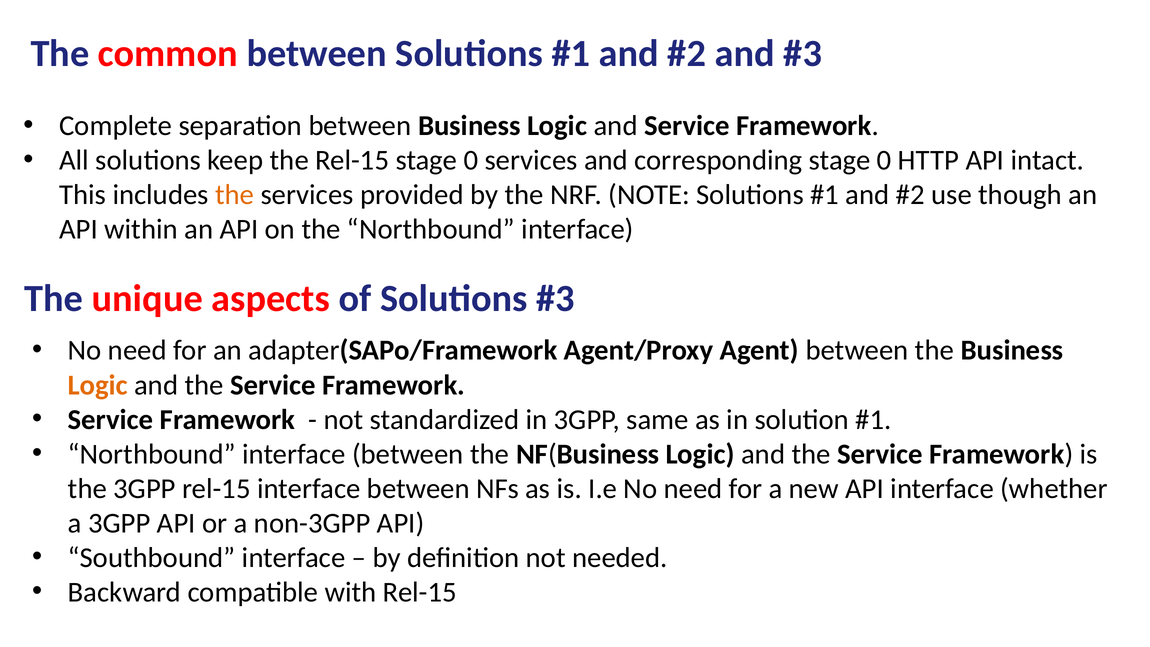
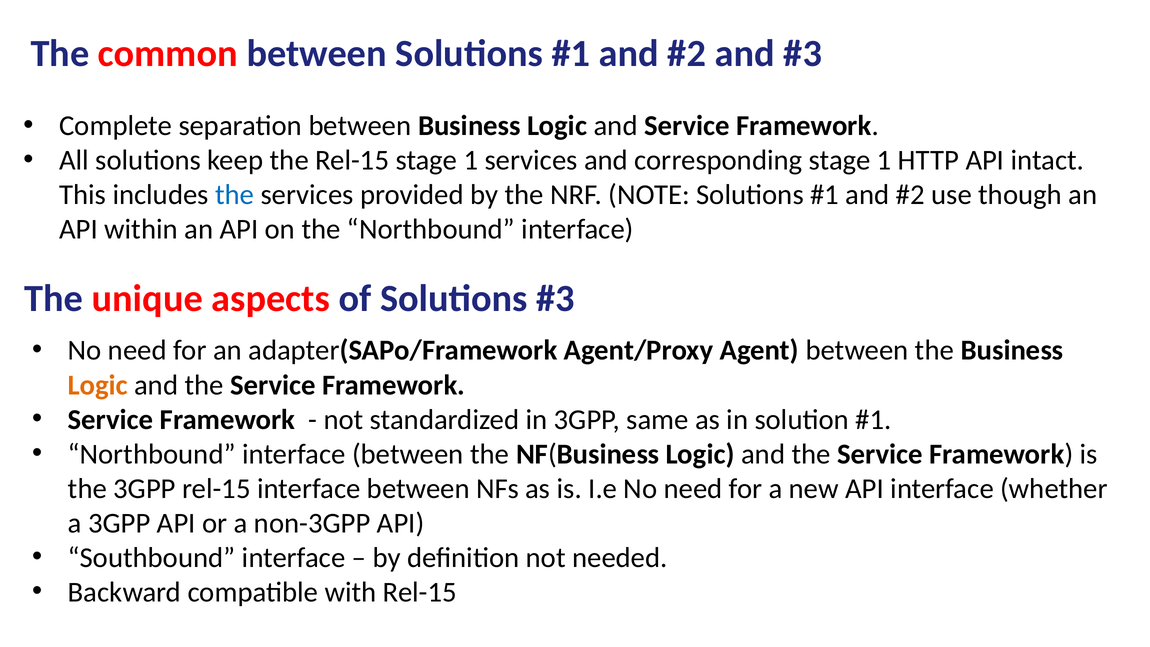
Rel-15 stage 0: 0 -> 1
corresponding stage 0: 0 -> 1
the at (235, 195) colour: orange -> blue
